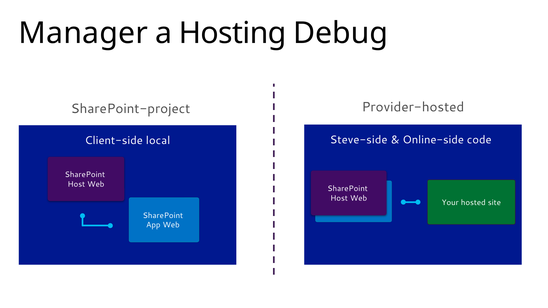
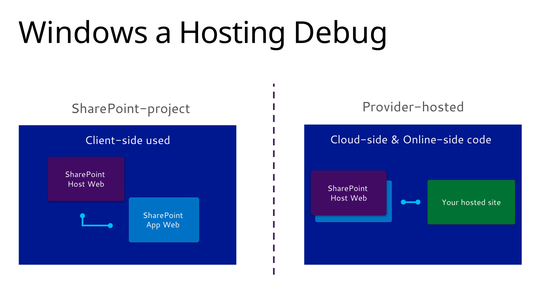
Manager: Manager -> Windows
Steve-side: Steve-side -> Cloud-side
local: local -> used
